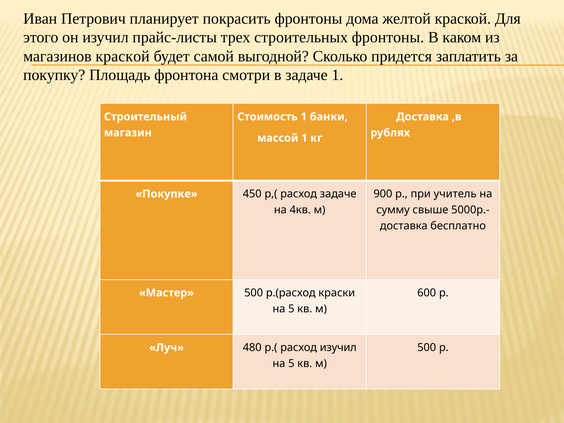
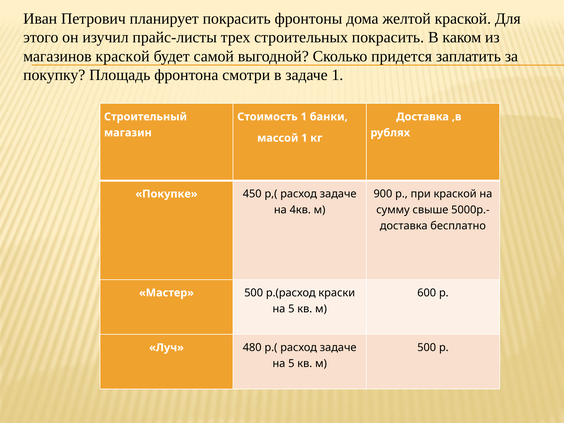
строительных фронтоны: фронтоны -> покрасить
при учитель: учитель -> краской
р.( расход изучил: изучил -> задаче
